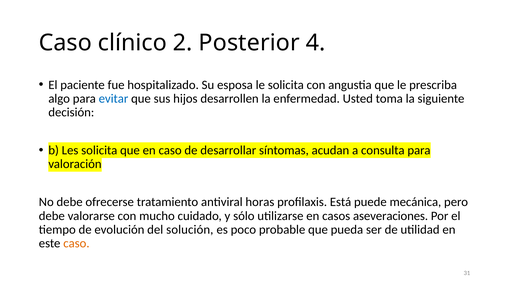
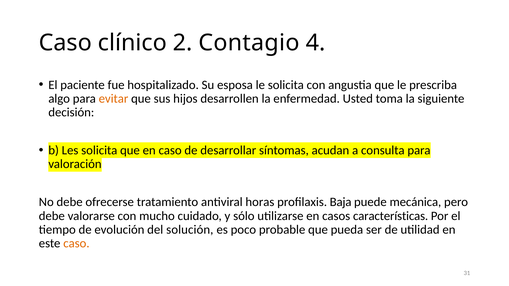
Posterior: Posterior -> Contagio
evitar colour: blue -> orange
Está: Está -> Baja
aseveraciones: aseveraciones -> características
